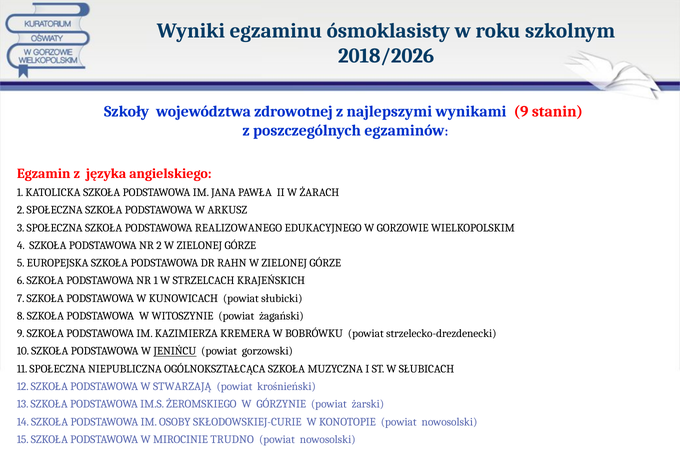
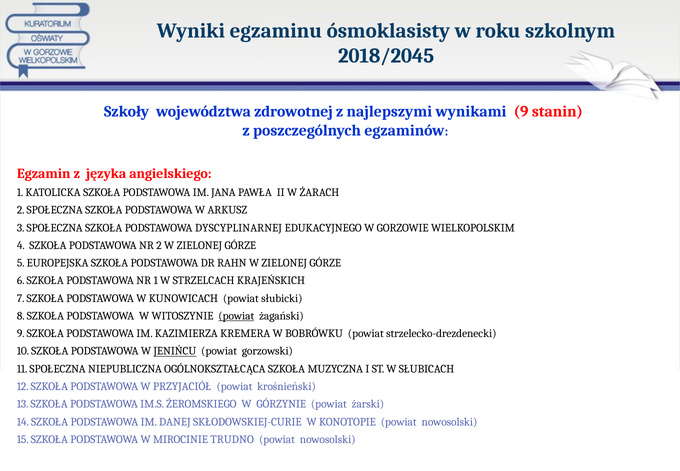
2018/2026: 2018/2026 -> 2018/2045
REALIZOWANEGO: REALIZOWANEGO -> DYSCYPLINARNEJ
powiat at (236, 316) underline: none -> present
STWARZAJĄ: STWARZAJĄ -> PRZYJACIÓŁ
OSOBY: OSOBY -> DANEJ
